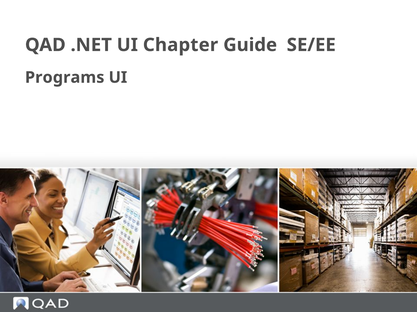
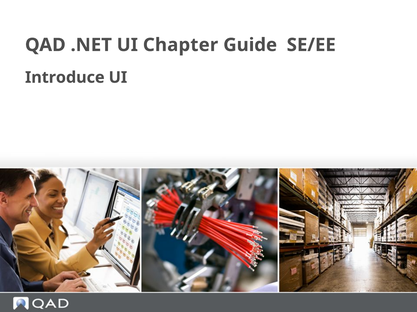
Programs: Programs -> Introduce
